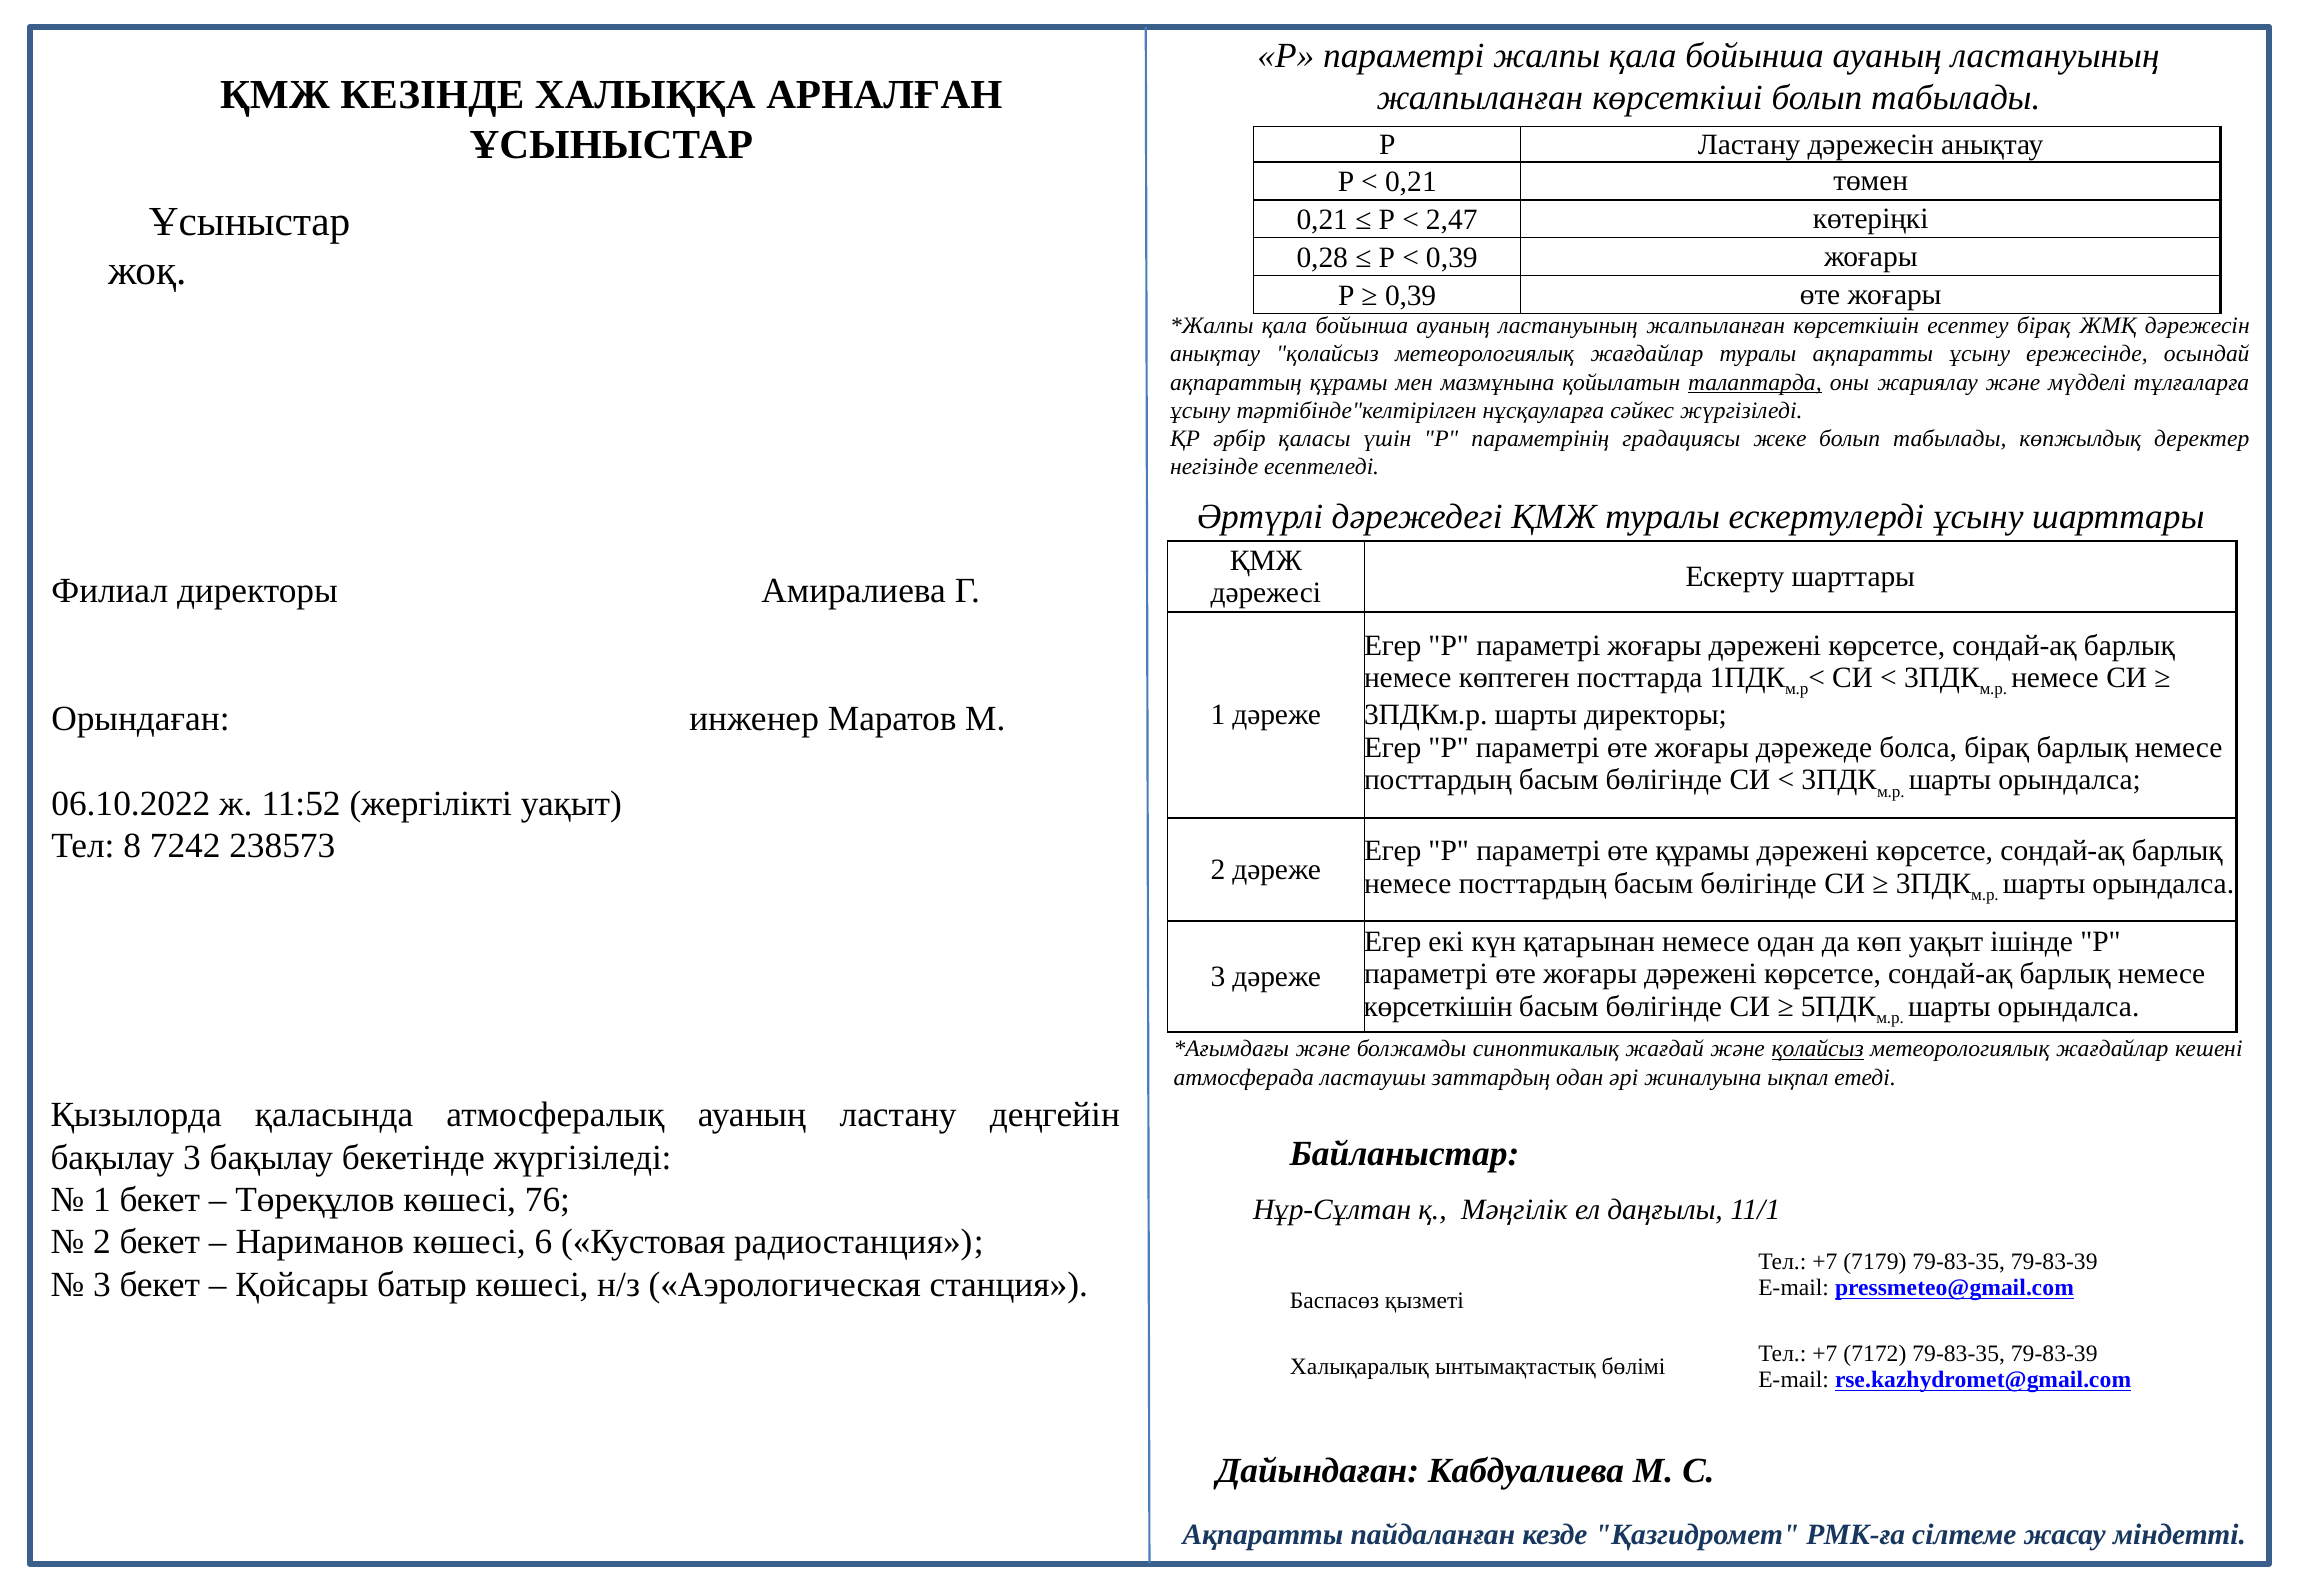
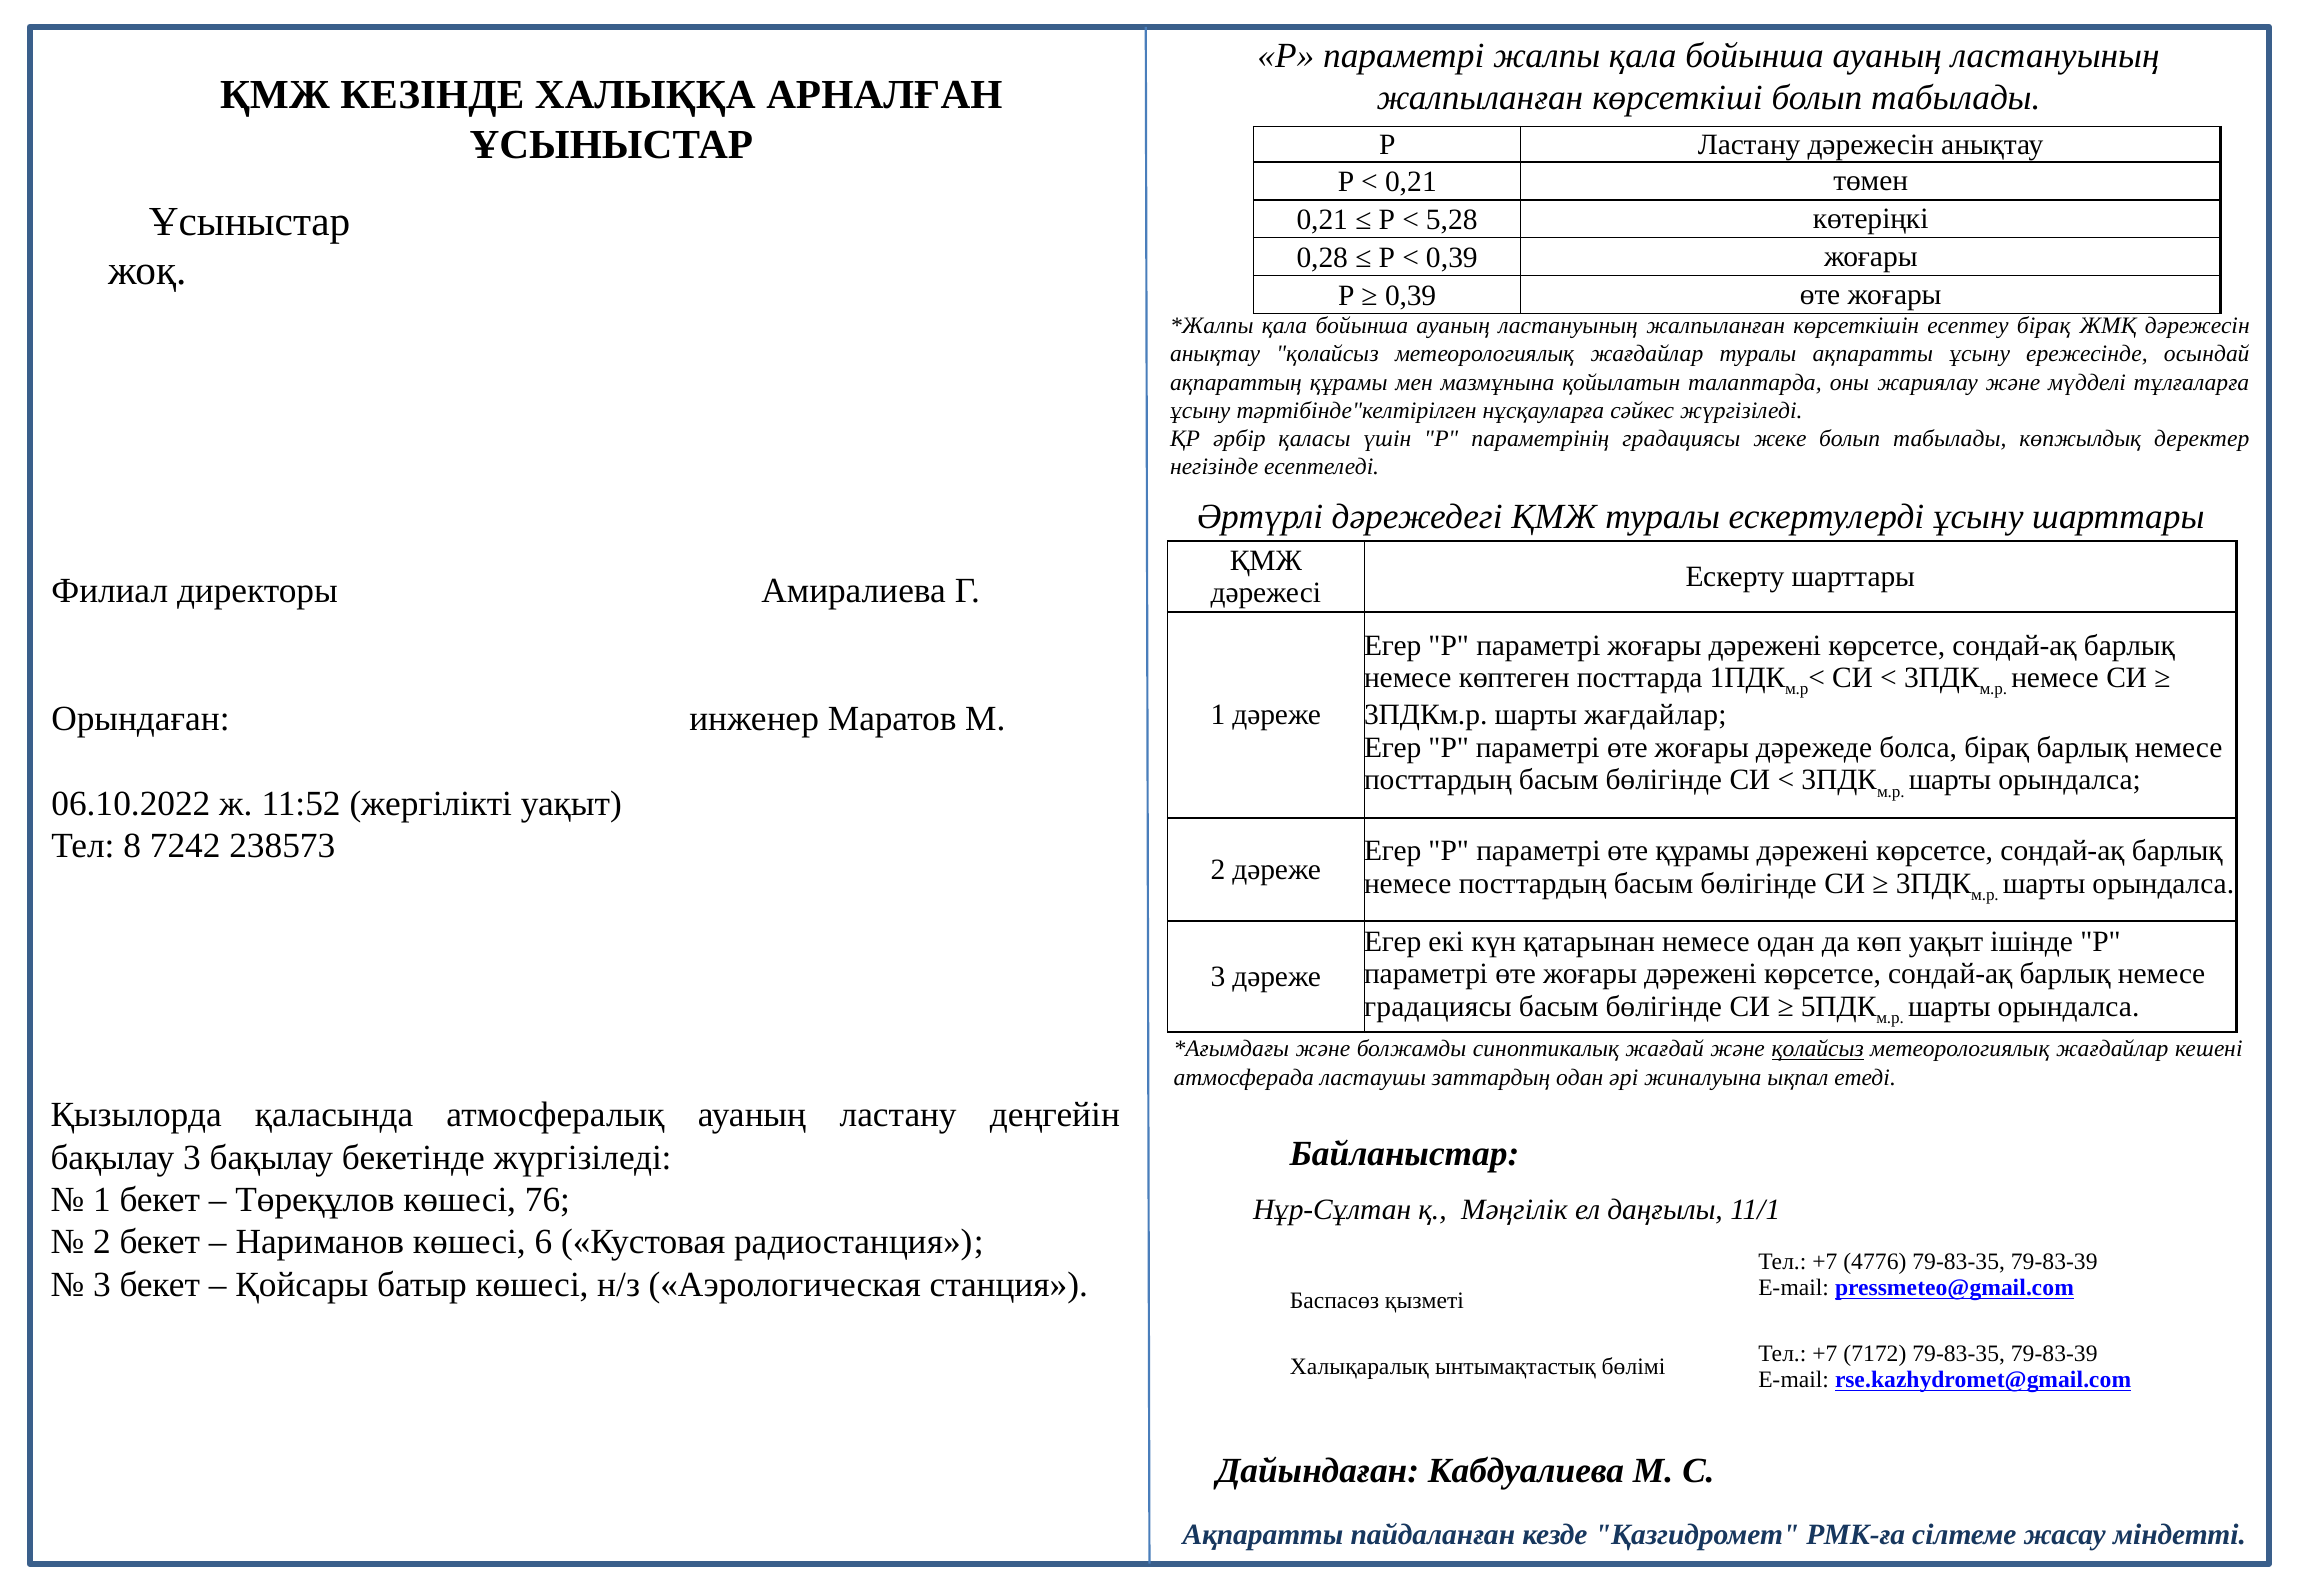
2,47: 2,47 -> 5,28
талаптарда underline: present -> none
шарты директоры: директоры -> жағдайлар
көрсеткішін at (1438, 1007): көрсеткішін -> градациясы
7179: 7179 -> 4776
